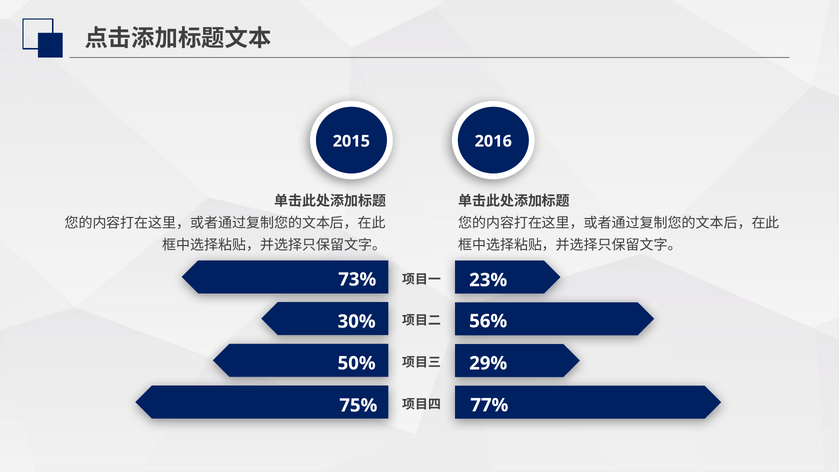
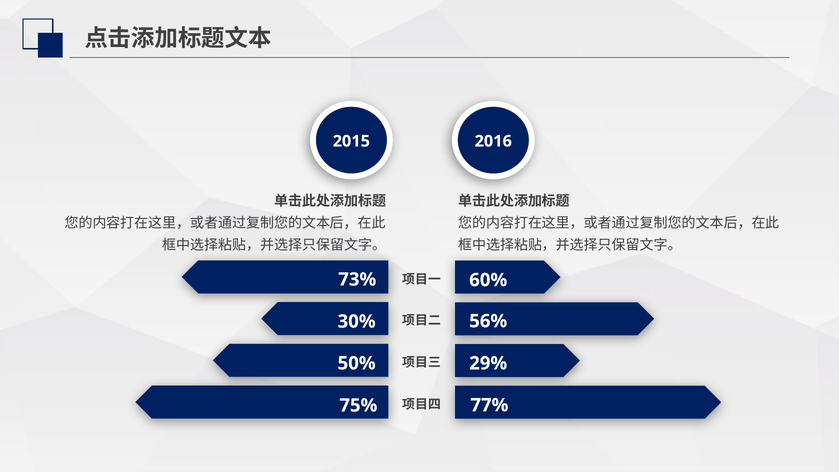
23%: 23% -> 60%
